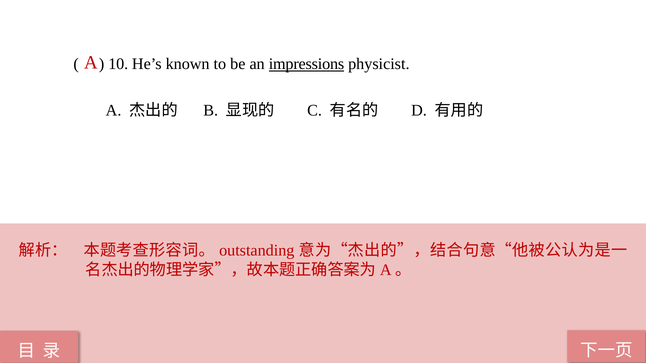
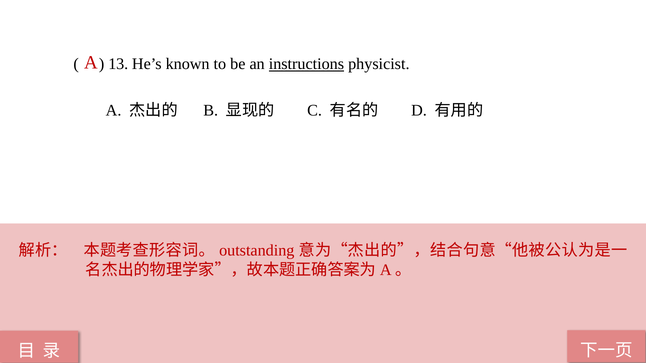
10: 10 -> 13
impressions: impressions -> instructions
